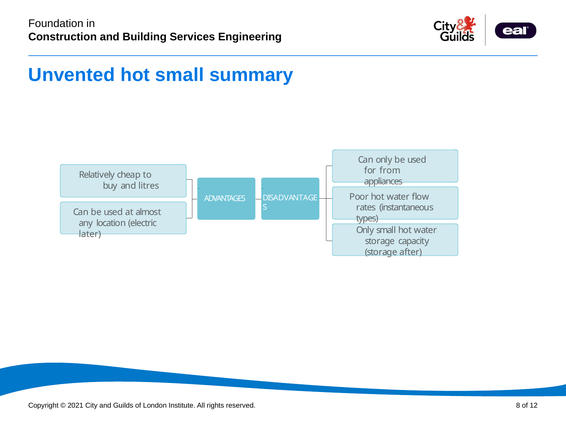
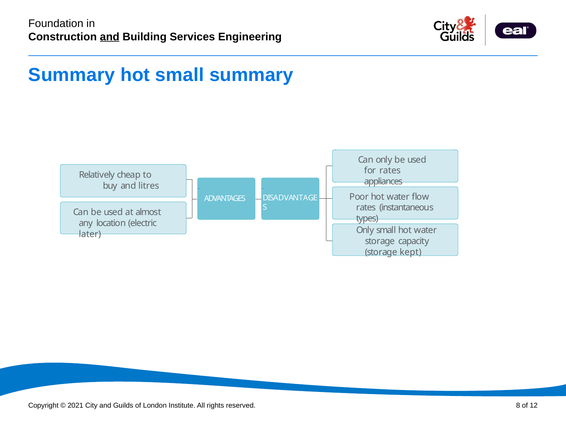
and at (110, 37) underline: none -> present
Unvented at (72, 75): Unvented -> Summary
for from: from -> rates
after: after -> kept
